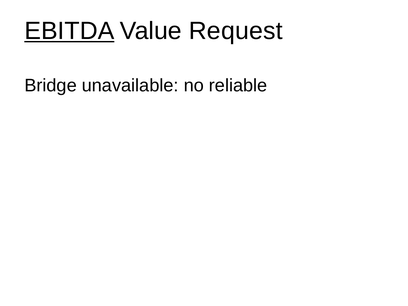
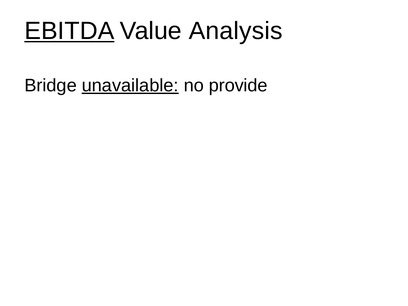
Request: Request -> Analysis
unavailable underline: none -> present
reliable: reliable -> provide
